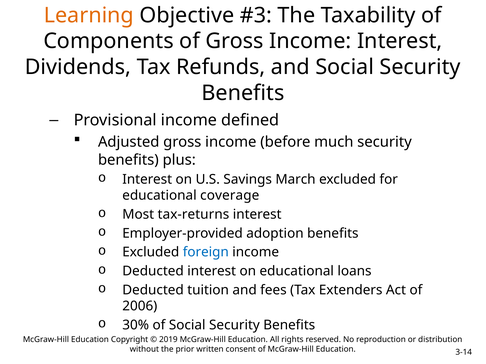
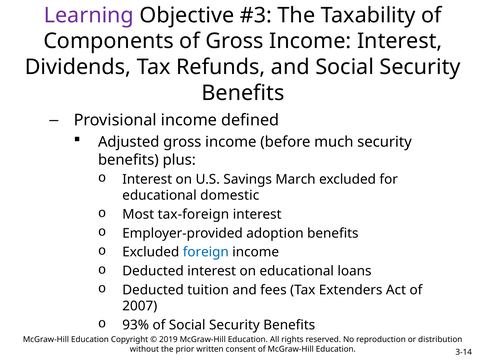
Learning colour: orange -> purple
coverage: coverage -> domestic
tax-returns: tax-returns -> tax-foreign
2006: 2006 -> 2007
30%: 30% -> 93%
